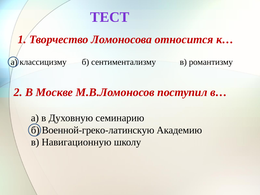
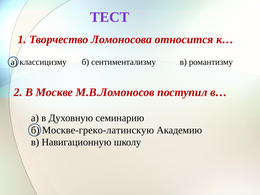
Военной-греко-латинскую: Военной-греко-латинскую -> Москве-греко-латинскую
